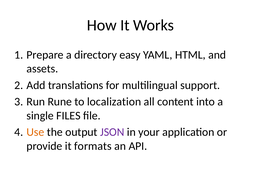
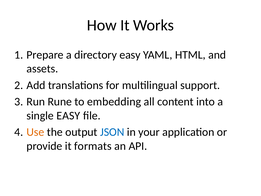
localization: localization -> embedding
single FILES: FILES -> EASY
JSON colour: purple -> blue
